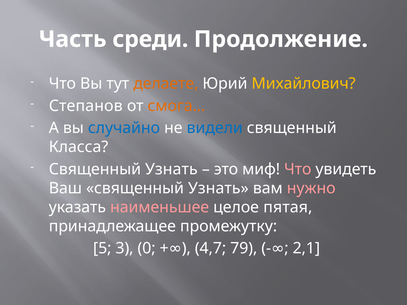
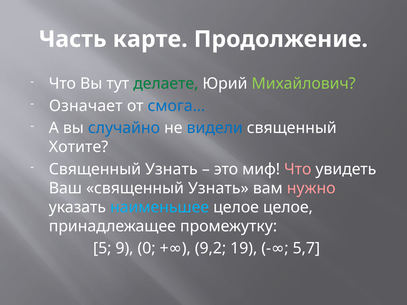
среди: среди -> карте
делаете colour: orange -> green
Михайлович colour: yellow -> light green
Степанов: Степанов -> Означает
смога… colour: orange -> blue
Класса: Класса -> Хотите
наименьшее colour: pink -> light blue
целое пятая: пятая -> целое
79: 79 -> 19
2,1: 2,1 -> 5,7
3: 3 -> 9
4,7: 4,7 -> 9,2
